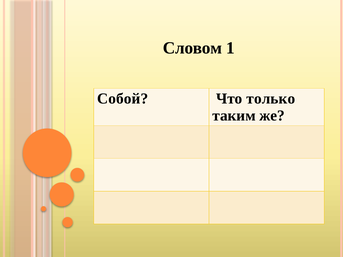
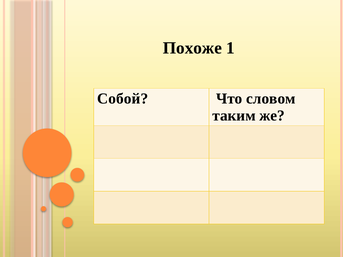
Словом: Словом -> Похоже
только: только -> словом
